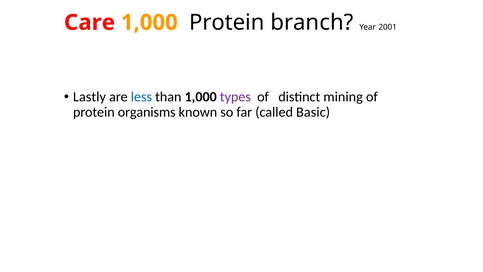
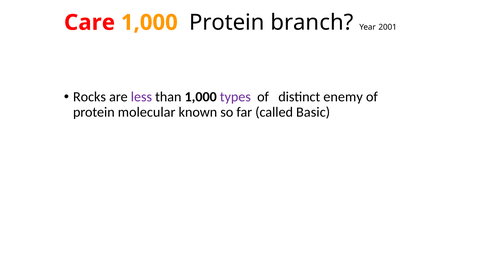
Lastly: Lastly -> Rocks
less colour: blue -> purple
mining: mining -> enemy
organisms: organisms -> molecular
